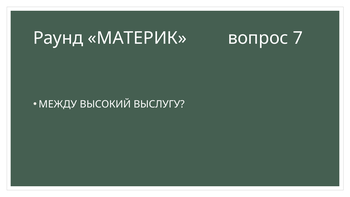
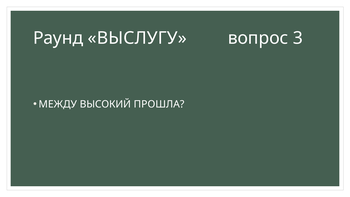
МАТЕРИК: МАТЕРИК -> ВЫСЛУГУ
7: 7 -> 3
ВЫСЛУГУ: ВЫСЛУГУ -> ПРОШЛА
